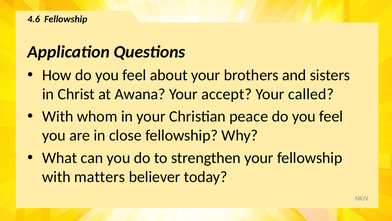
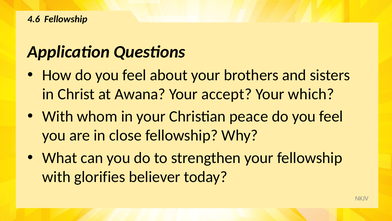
called: called -> which
matters: matters -> glorifies
